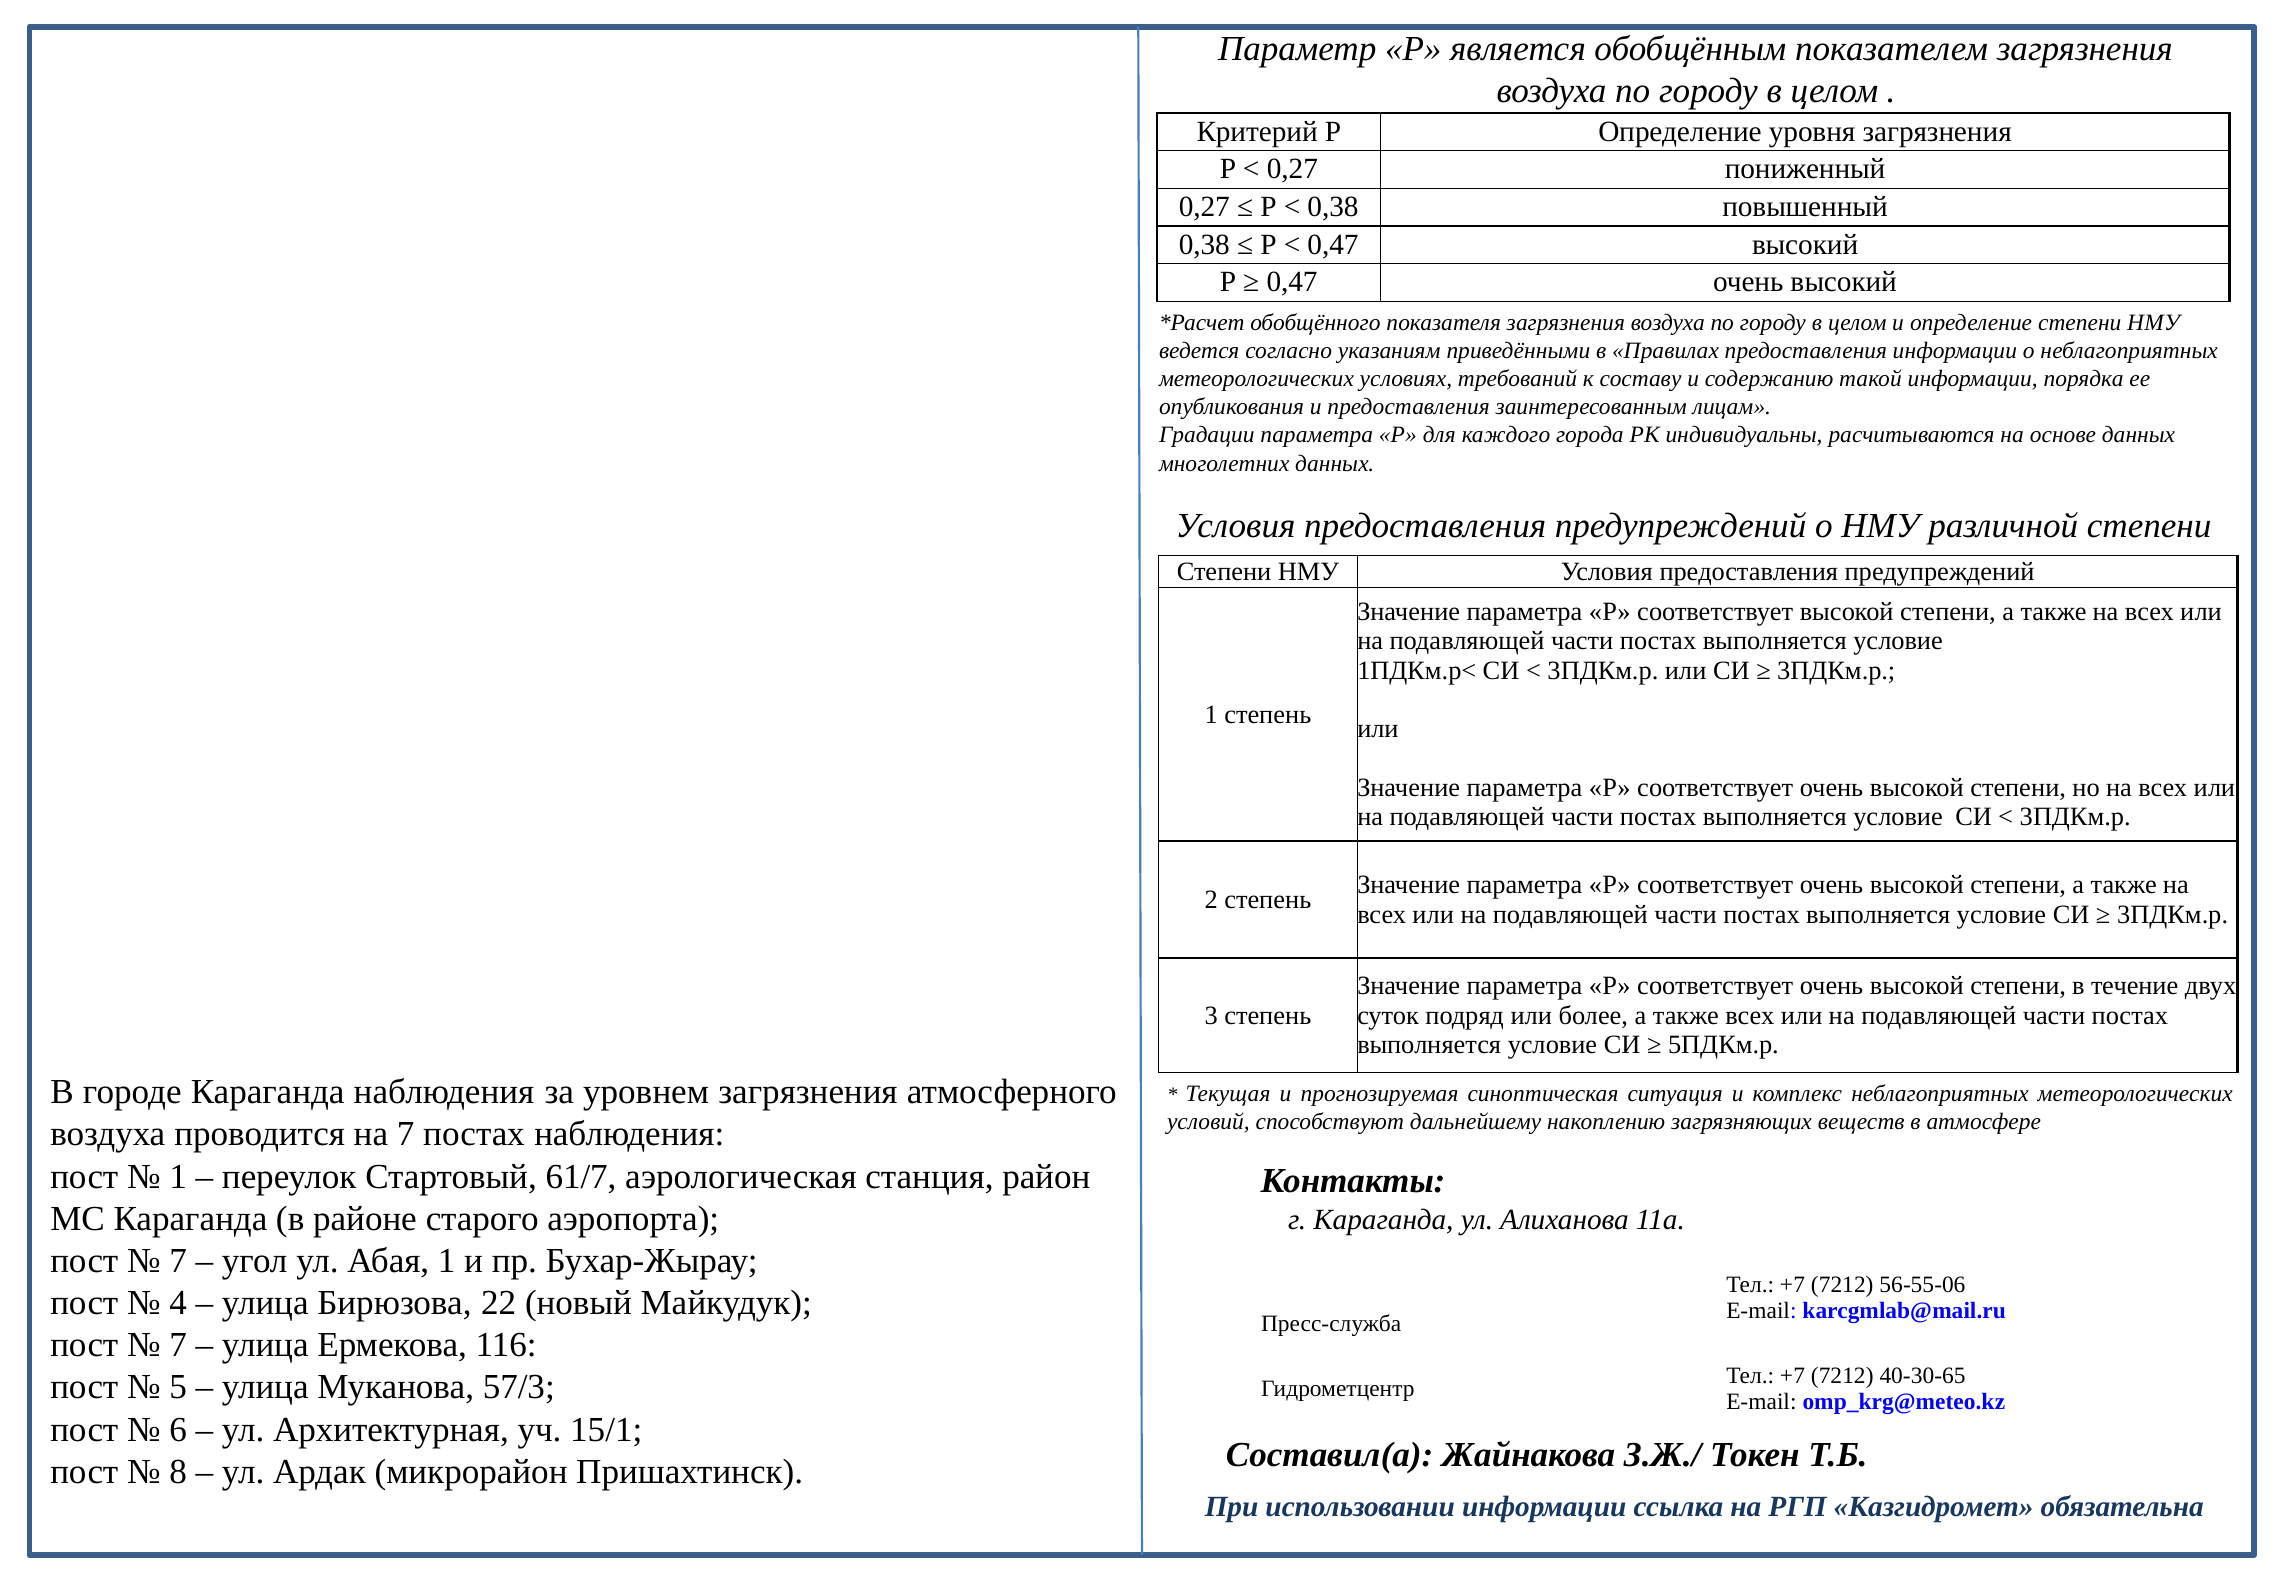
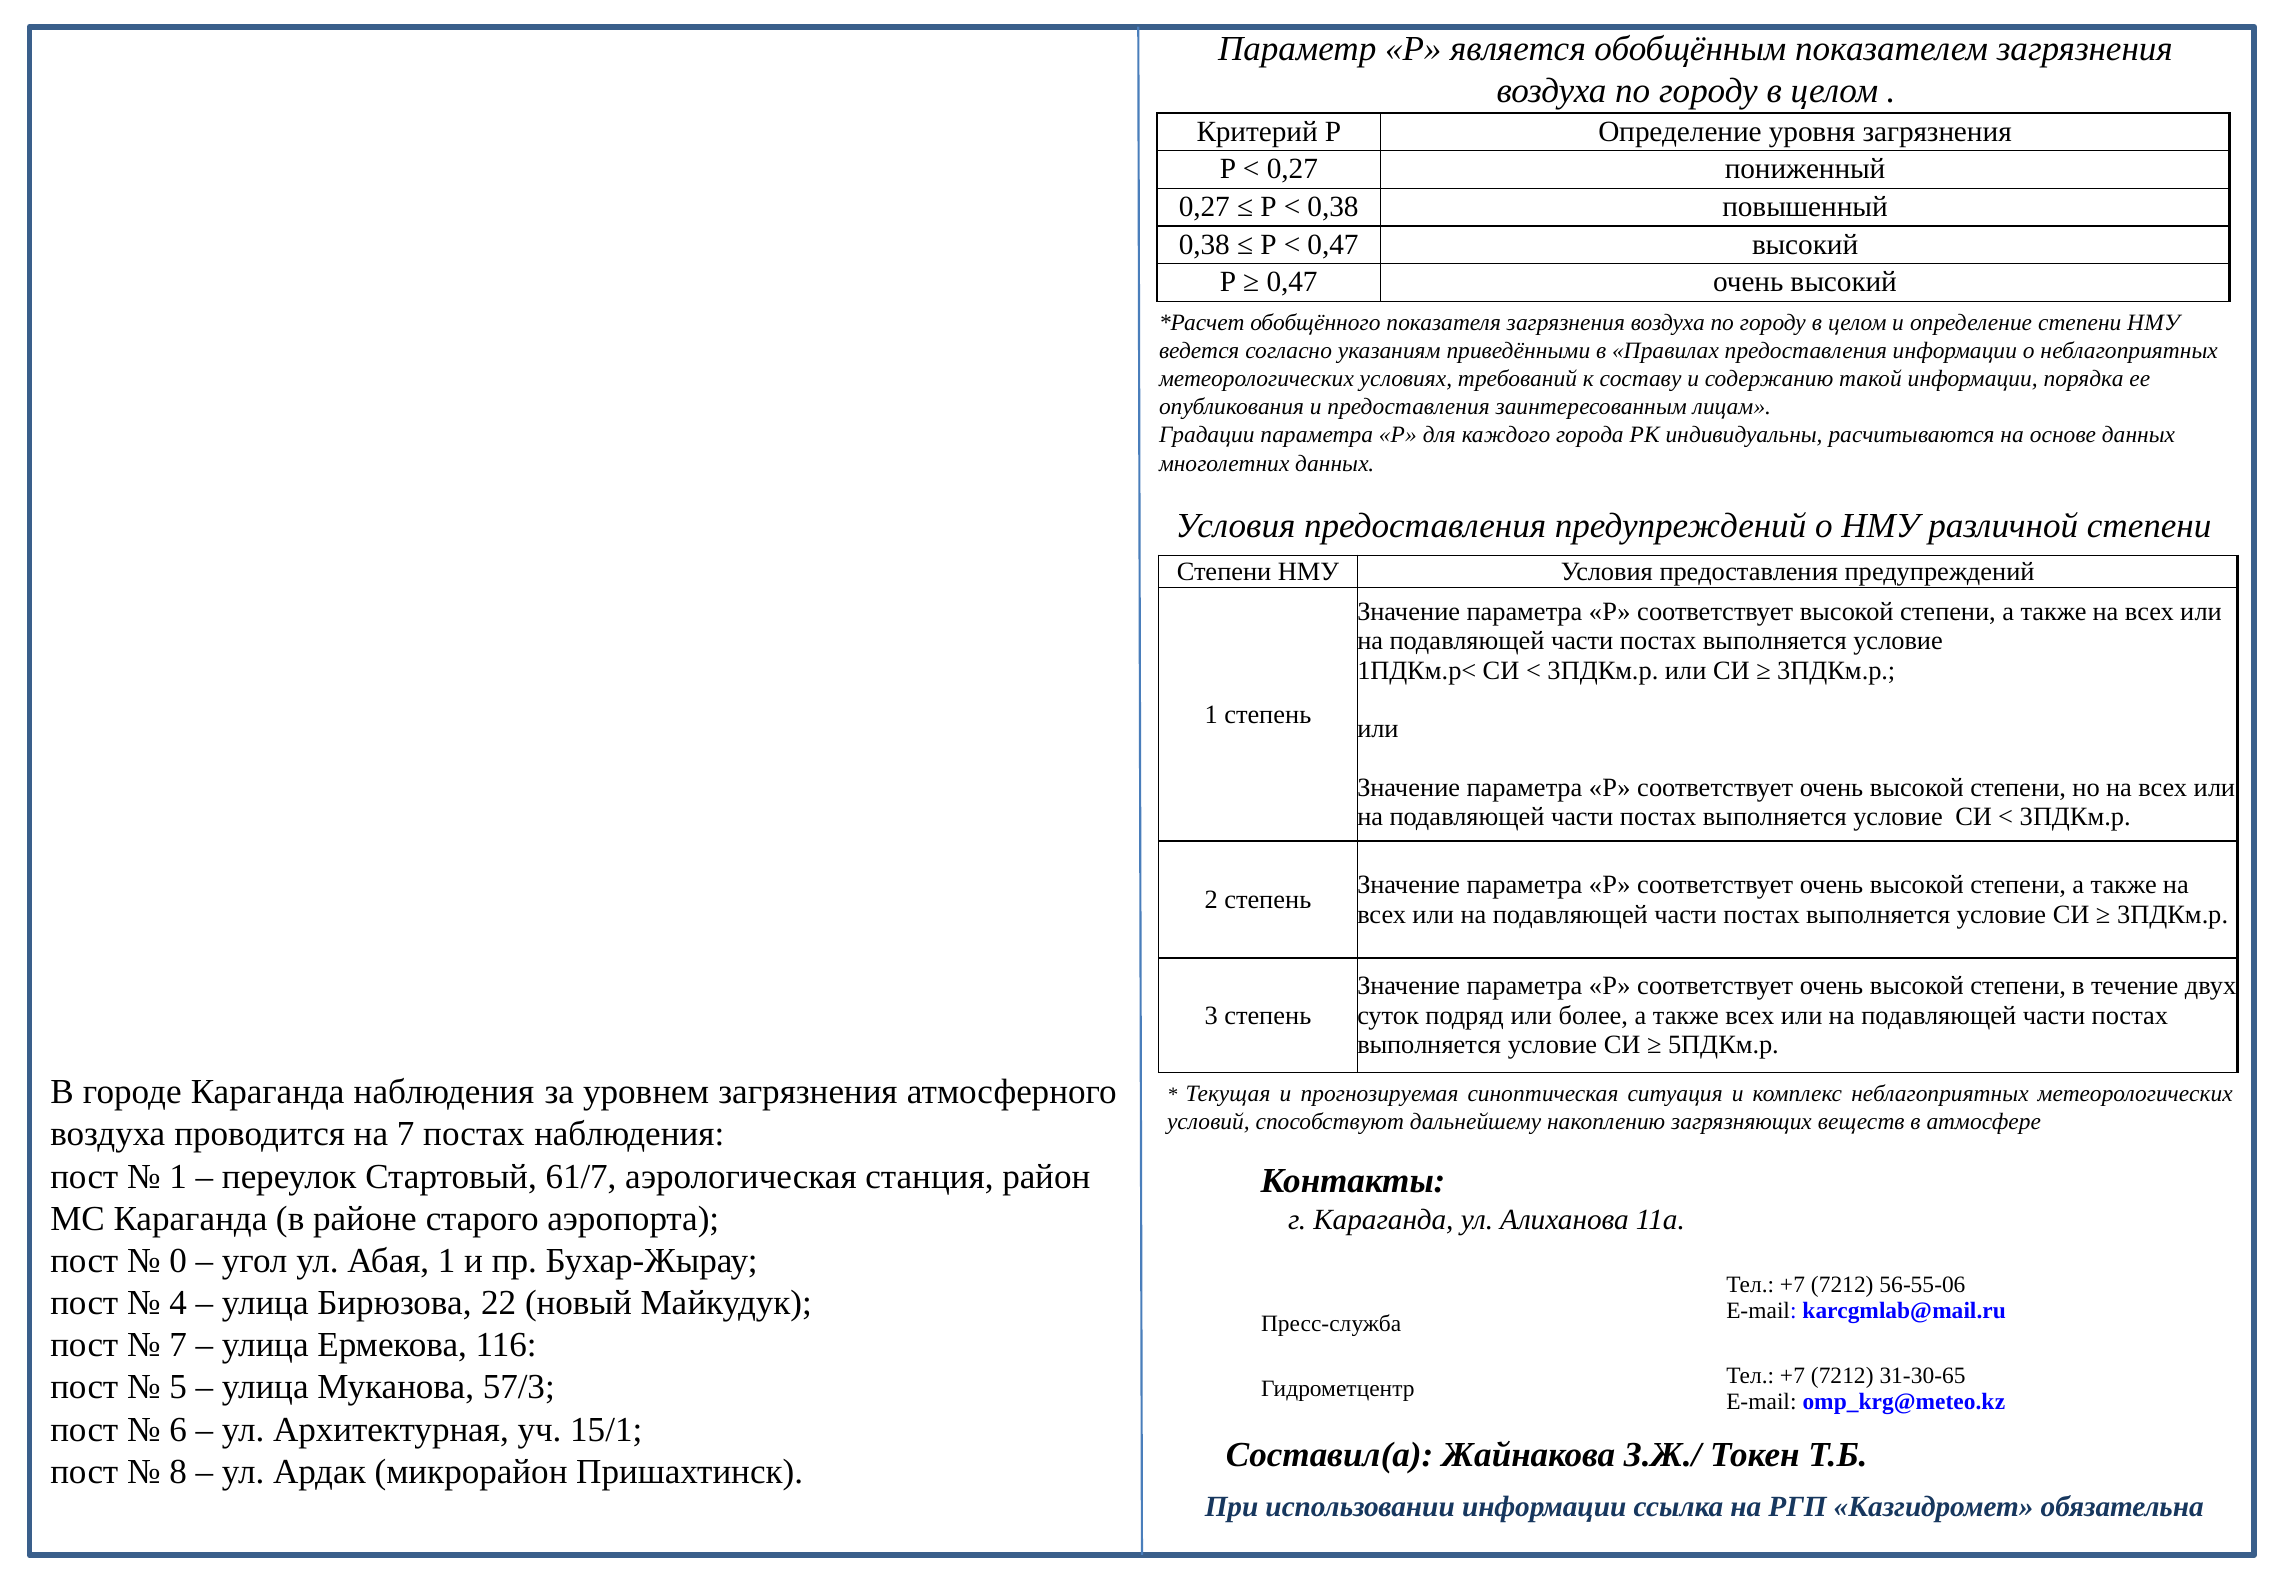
7 at (178, 1260): 7 -> 0
40-30-65: 40-30-65 -> 31-30-65
